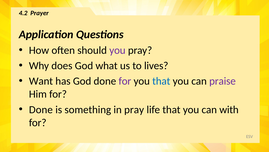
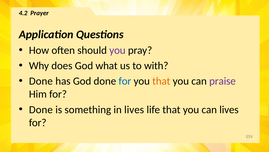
lives: lives -> with
Want at (41, 81): Want -> Done
for at (125, 81) colour: purple -> blue
that at (161, 81) colour: blue -> orange
in pray: pray -> lives
can with: with -> lives
